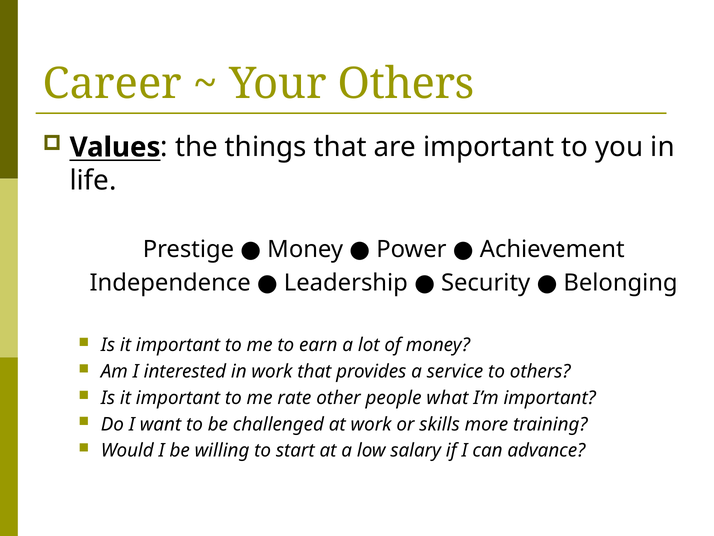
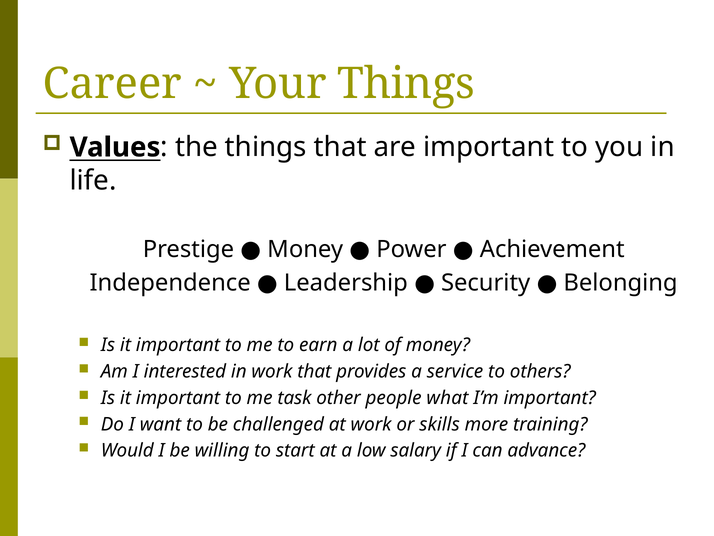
Your Others: Others -> Things
rate: rate -> task
